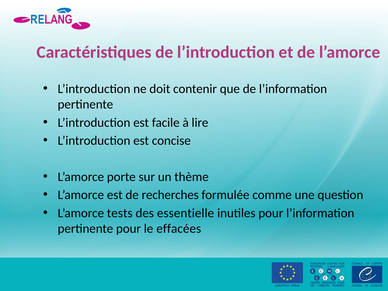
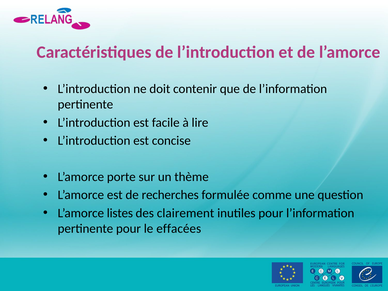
tests: tests -> listes
essentielle: essentielle -> clairement
